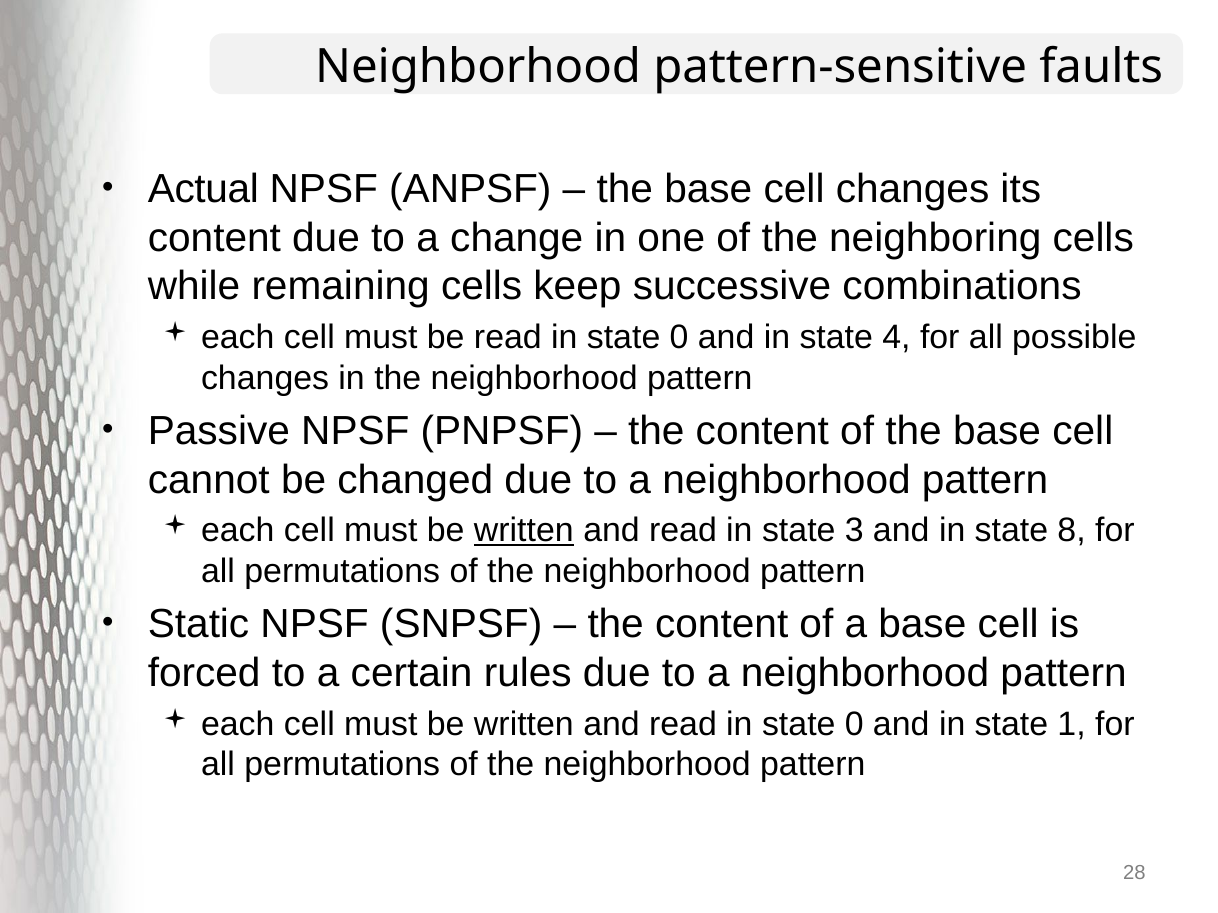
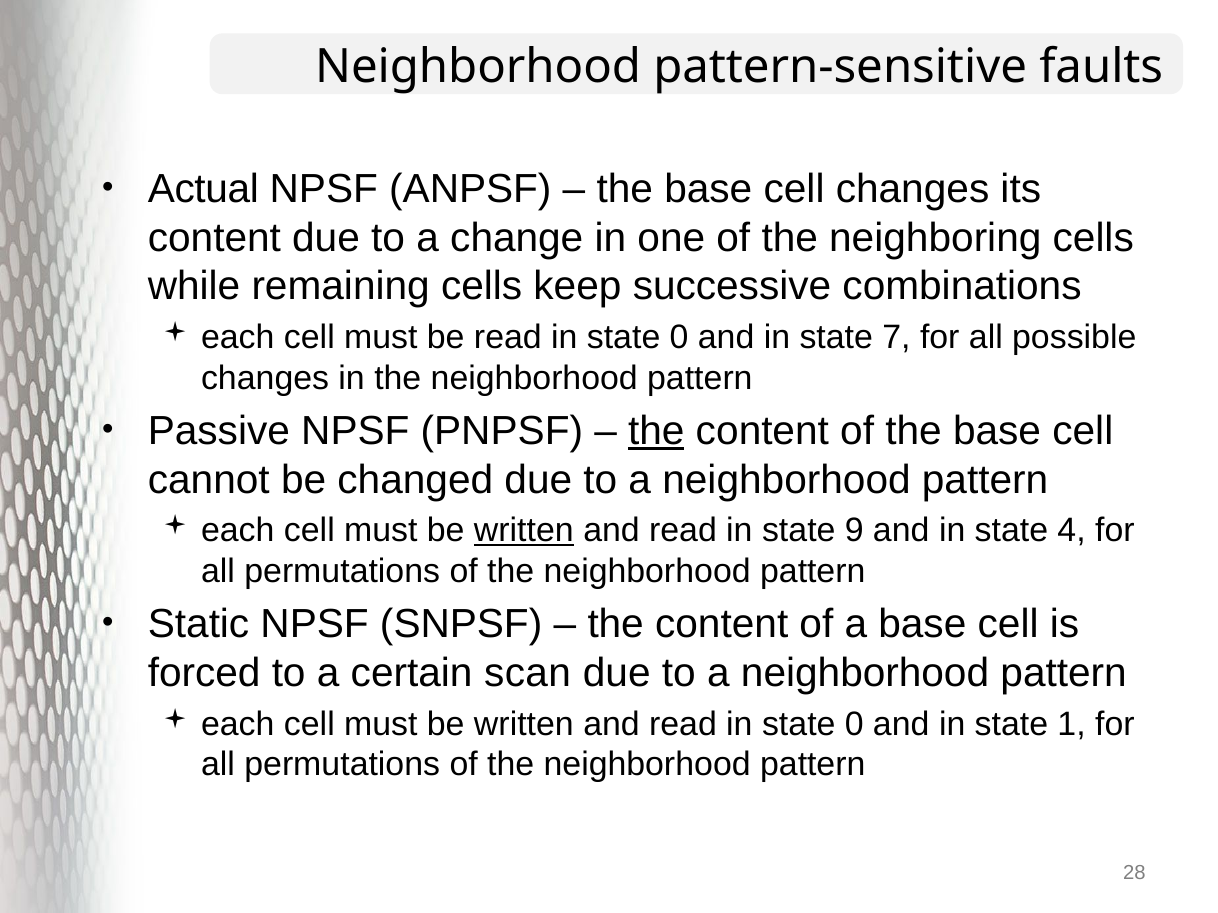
4: 4 -> 7
the at (656, 431) underline: none -> present
3: 3 -> 9
8: 8 -> 4
rules: rules -> scan
